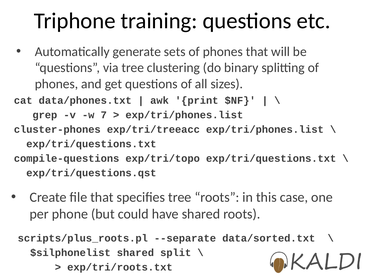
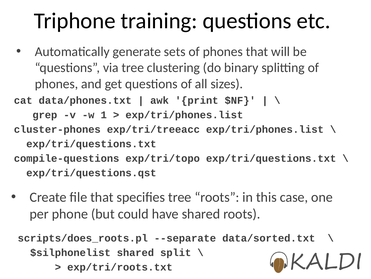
7: 7 -> 1
scripts/plus_roots.pl: scripts/plus_roots.pl -> scripts/does_roots.pl
